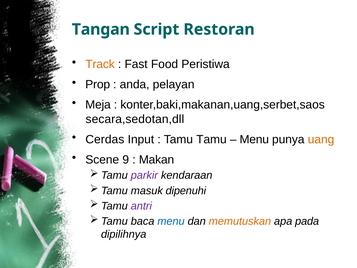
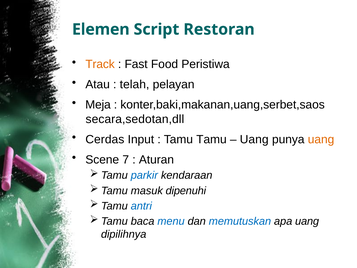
Tangan: Tangan -> Elemen
Prop: Prop -> Atau
anda: anda -> telah
Menu at (254, 139): Menu -> Uang
9: 9 -> 7
Makan: Makan -> Aturan
parkir colour: purple -> blue
antri colour: purple -> blue
memutuskan colour: orange -> blue
apa pada: pada -> uang
